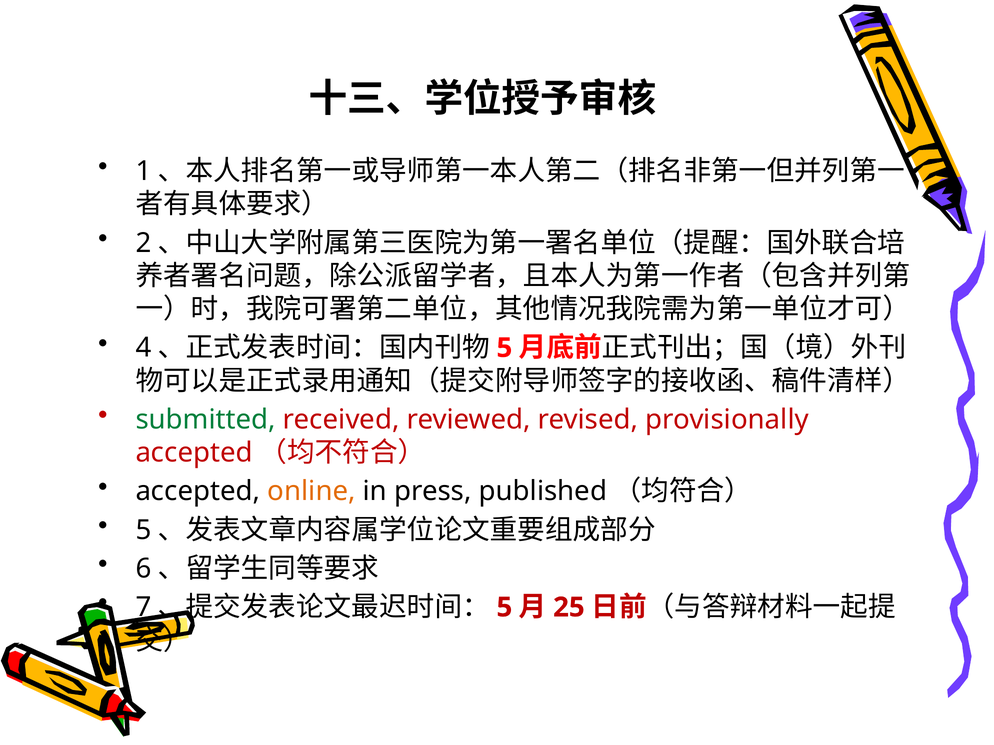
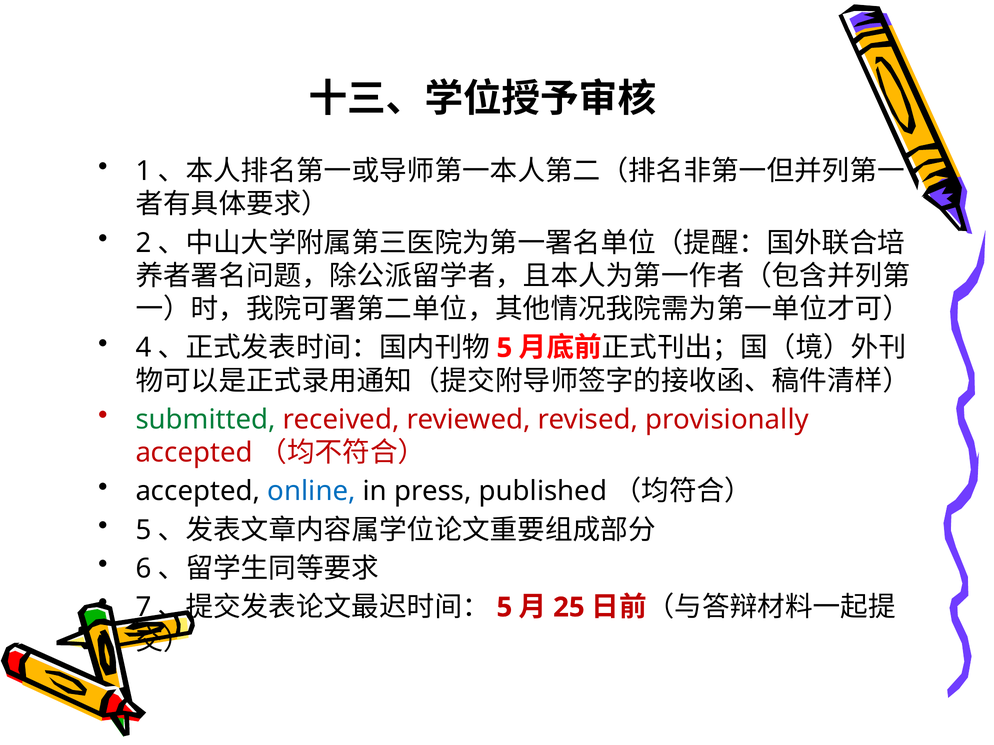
online colour: orange -> blue
